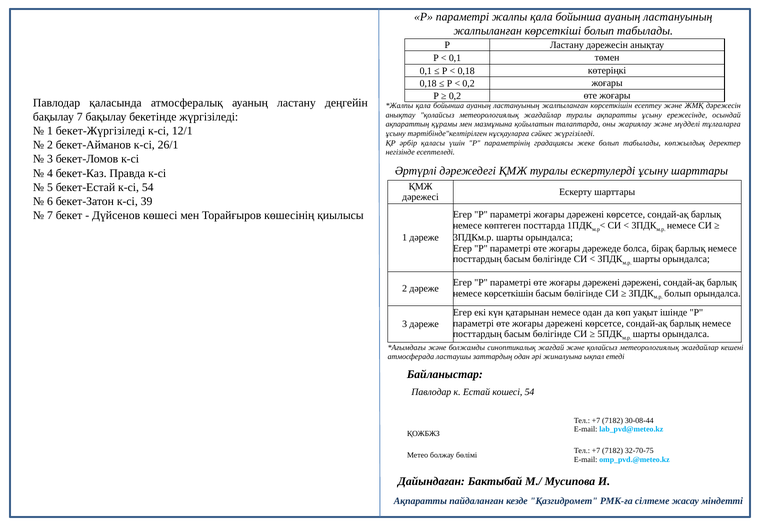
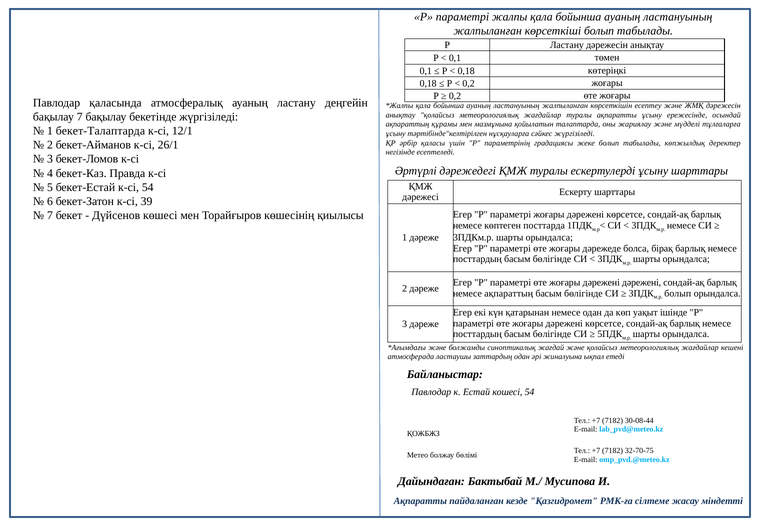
бекет-Жүргізіледі: бекет-Жүргізіледі -> бекет-Талаптарда
немесе көрсеткішін: көрсеткішін -> ақпараттың
